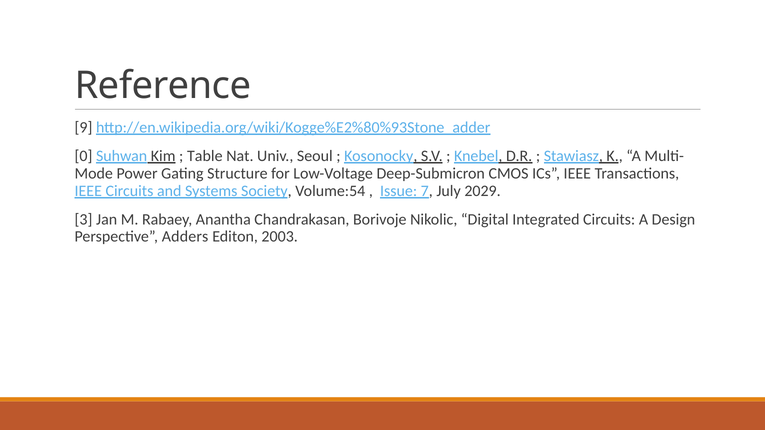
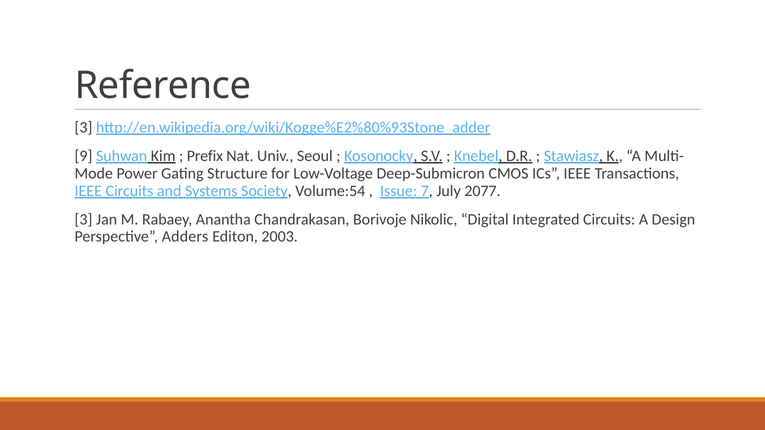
9 at (83, 127): 9 -> 3
0: 0 -> 9
Table: Table -> Prefix
2029: 2029 -> 2077
